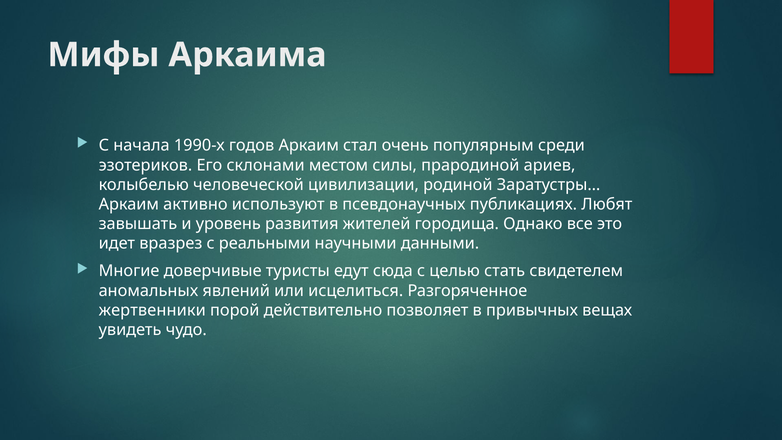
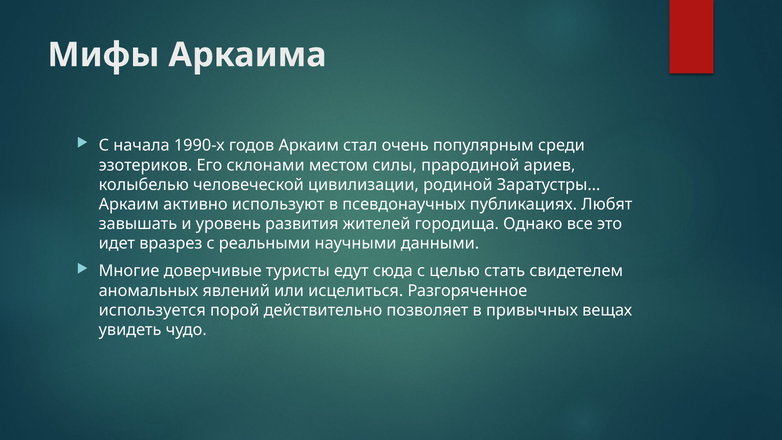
жертвенники: жертвенники -> используется
